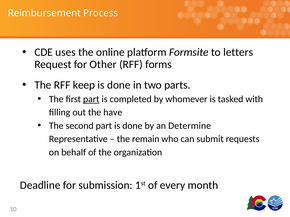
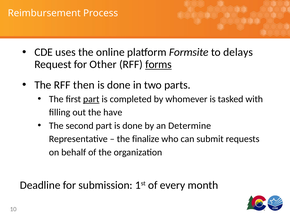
letters: letters -> delays
forms underline: none -> present
keep: keep -> then
remain: remain -> finalize
